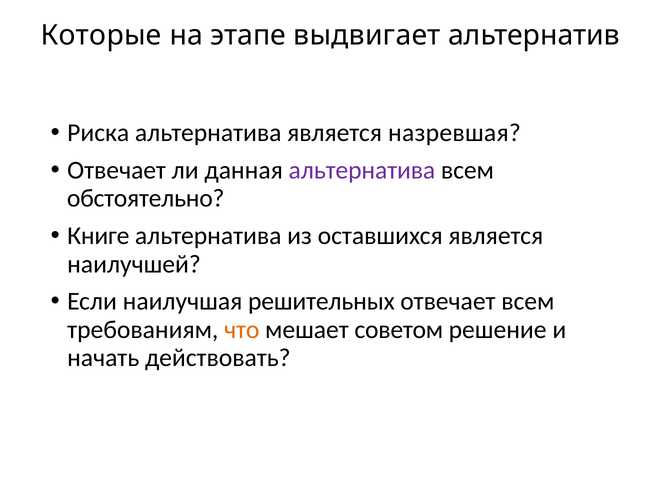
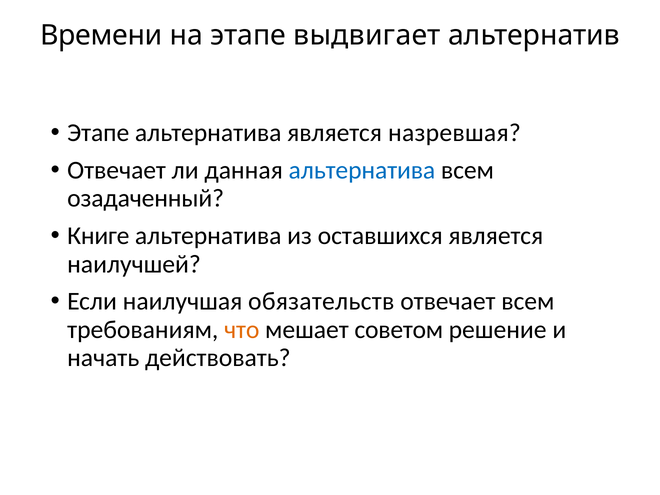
Которые: Которые -> Времени
Риска at (98, 133): Риска -> Этапе
альтернатива at (362, 170) colour: purple -> blue
обстоятельно: обстоятельно -> озадаченный
решительных: решительных -> обязательств
